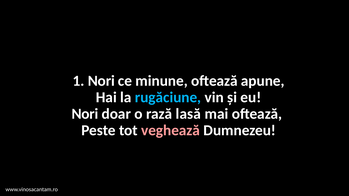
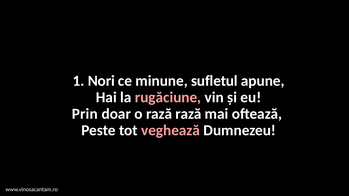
minune oftează: oftează -> sufletul
rugăciune colour: light blue -> pink
Nori at (85, 114): Nori -> Prin
rază lasă: lasă -> rază
